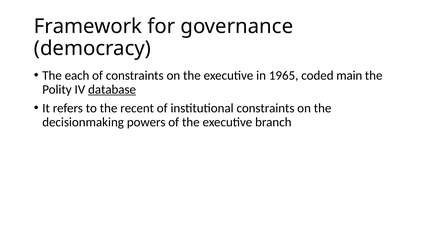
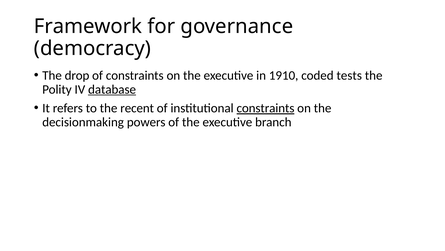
each: each -> drop
1965: 1965 -> 1910
main: main -> tests
constraints at (265, 108) underline: none -> present
